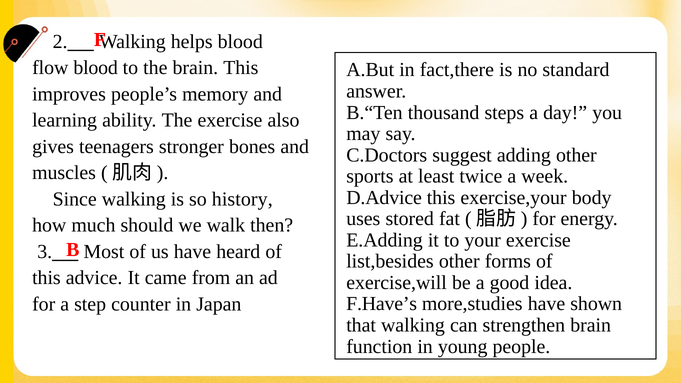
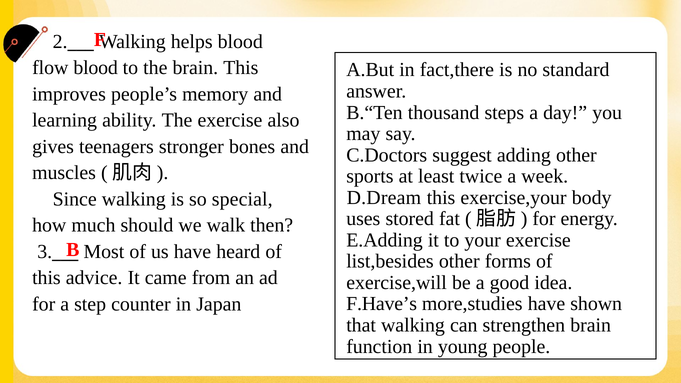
D.Advice: D.Advice -> D.Dream
history: history -> special
